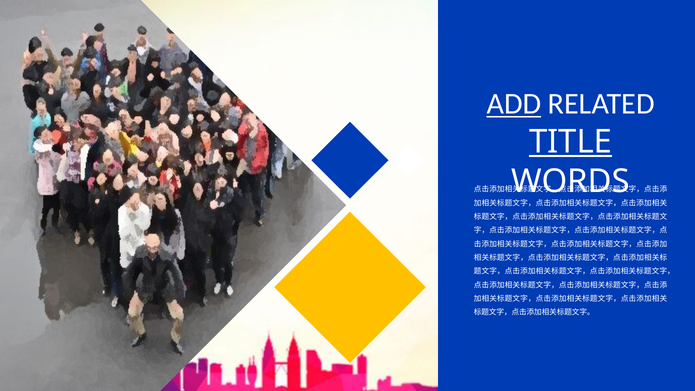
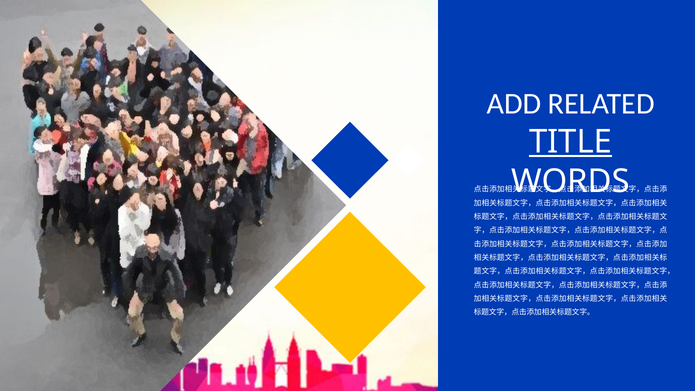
ADD underline: present -> none
